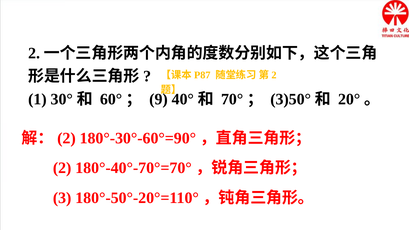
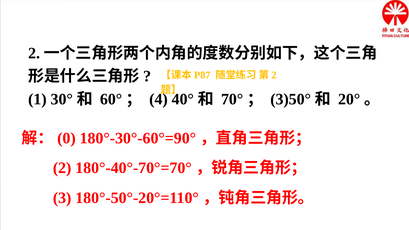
9: 9 -> 4
2 at (66, 138): 2 -> 0
